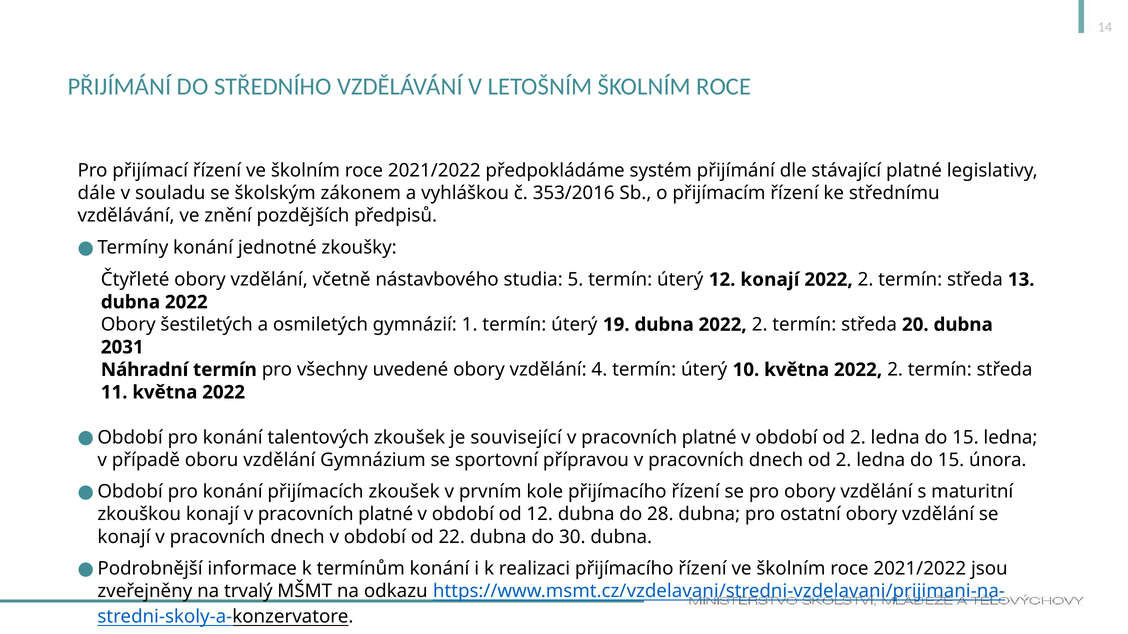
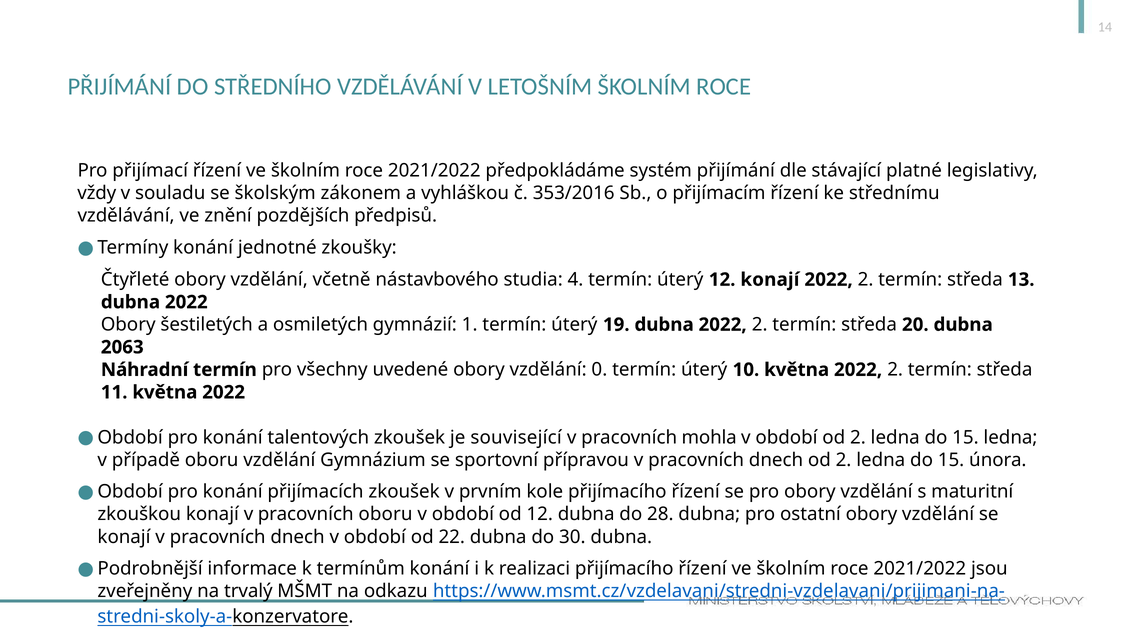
dále: dále -> vždy
5: 5 -> 4
2031: 2031 -> 2063
4: 4 -> 0
platné at (709, 438): platné -> mohla
konají v pracovních platné: platné -> oboru
